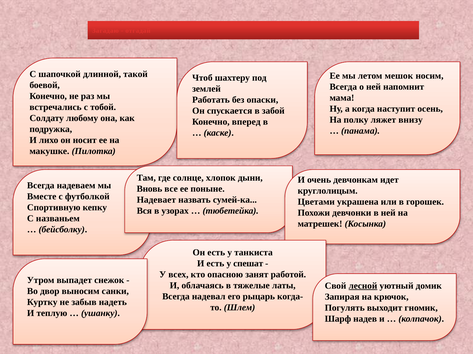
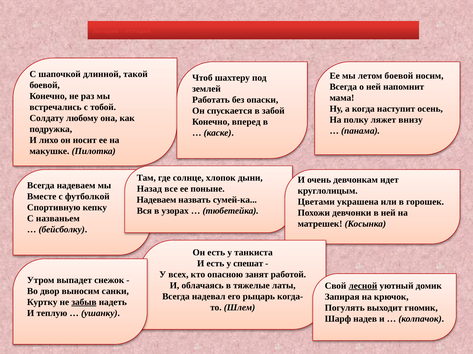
летом мешок: мешок -> боевой
Вновь: Вновь -> Назад
Надевает at (156, 200): Надевает -> Надеваем
забыв underline: none -> present
